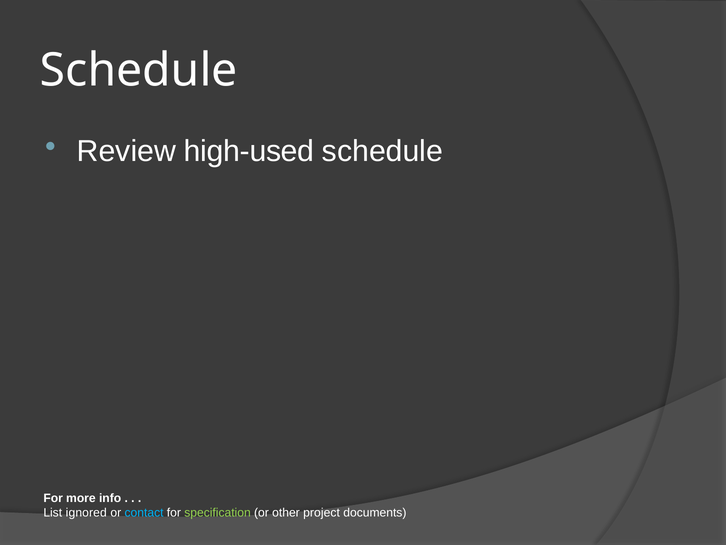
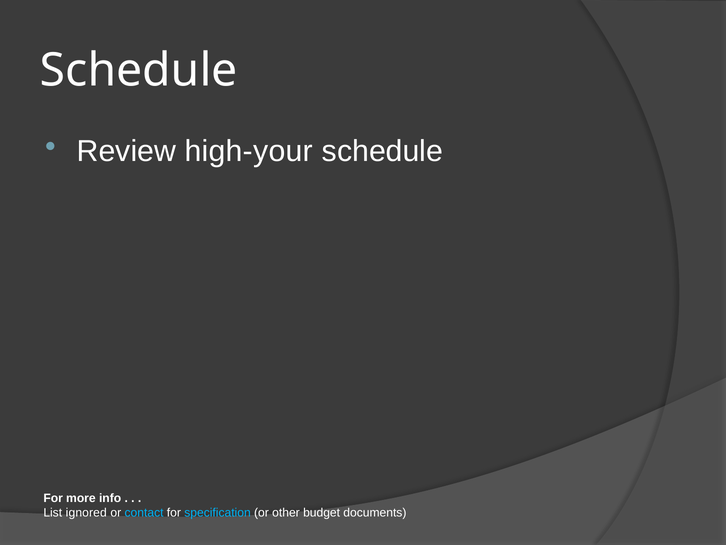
high-used: high-used -> high-your
specification colour: light green -> light blue
project: project -> budget
